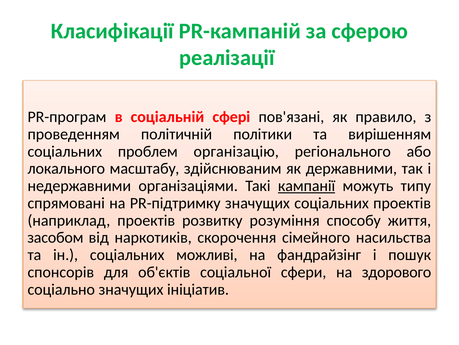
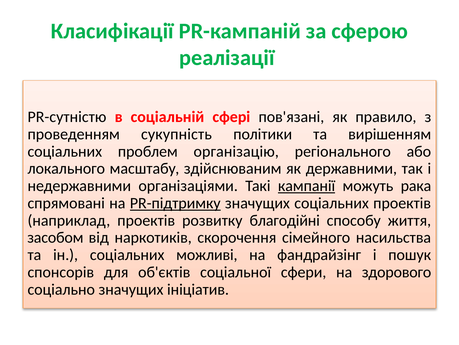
PR-програм: PR-програм -> PR-сутністю
політичній: політичній -> сукупність
типу: типу -> рака
PR-підтримку underline: none -> present
розуміння: розуміння -> благодійні
